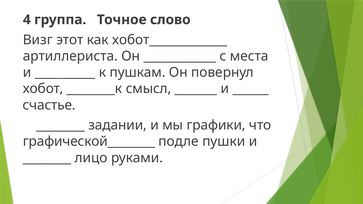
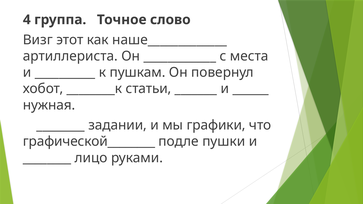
хобот_____________: хобот_____________ -> наше_____________
смысл: смысл -> статьи
счастье: счастье -> нужная
